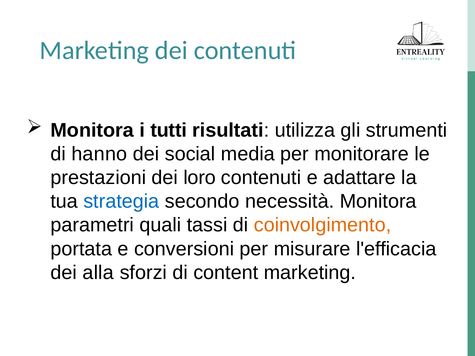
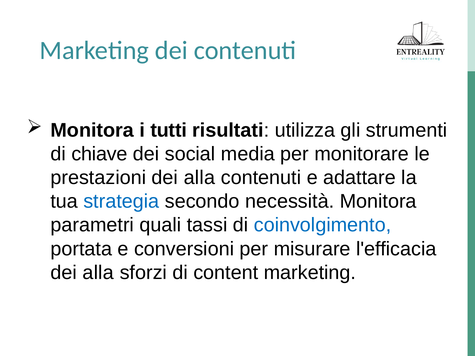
hanno: hanno -> chiave
prestazioni dei loro: loro -> alla
coinvolgimento colour: orange -> blue
